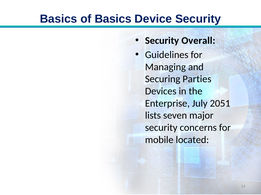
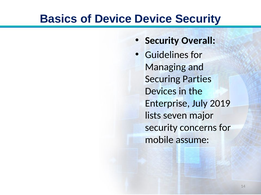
of Basics: Basics -> Device
2051: 2051 -> 2019
located: located -> assume
